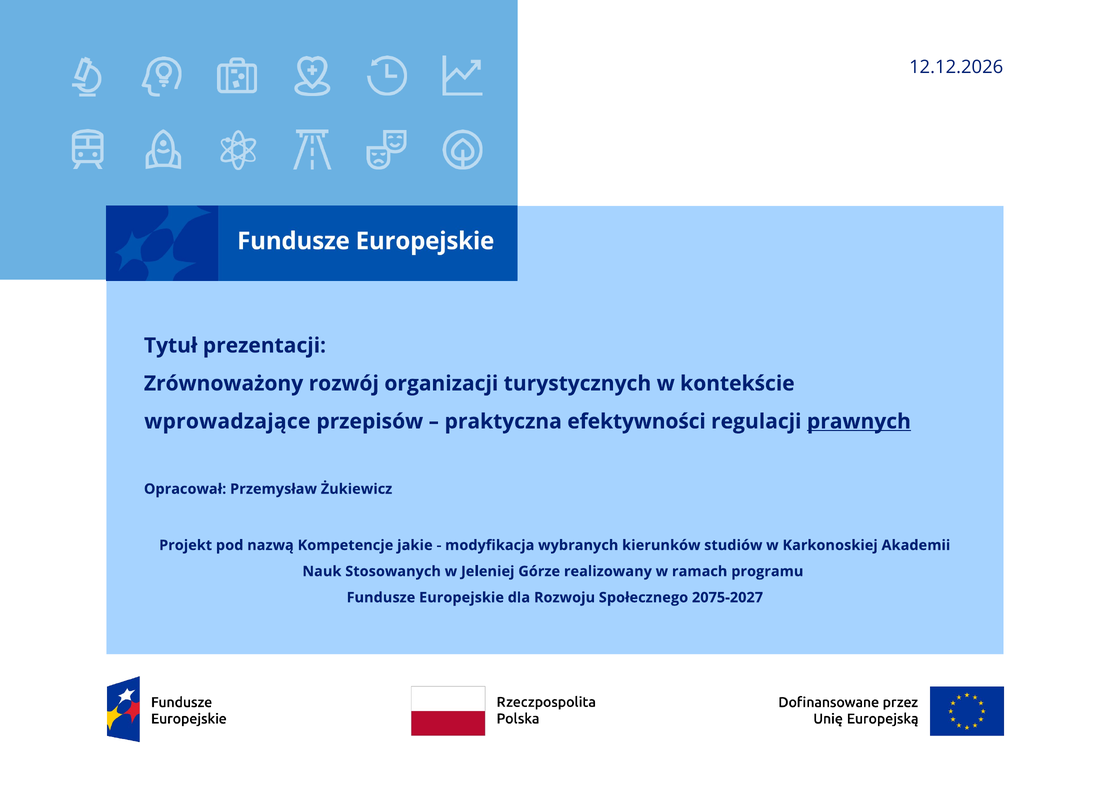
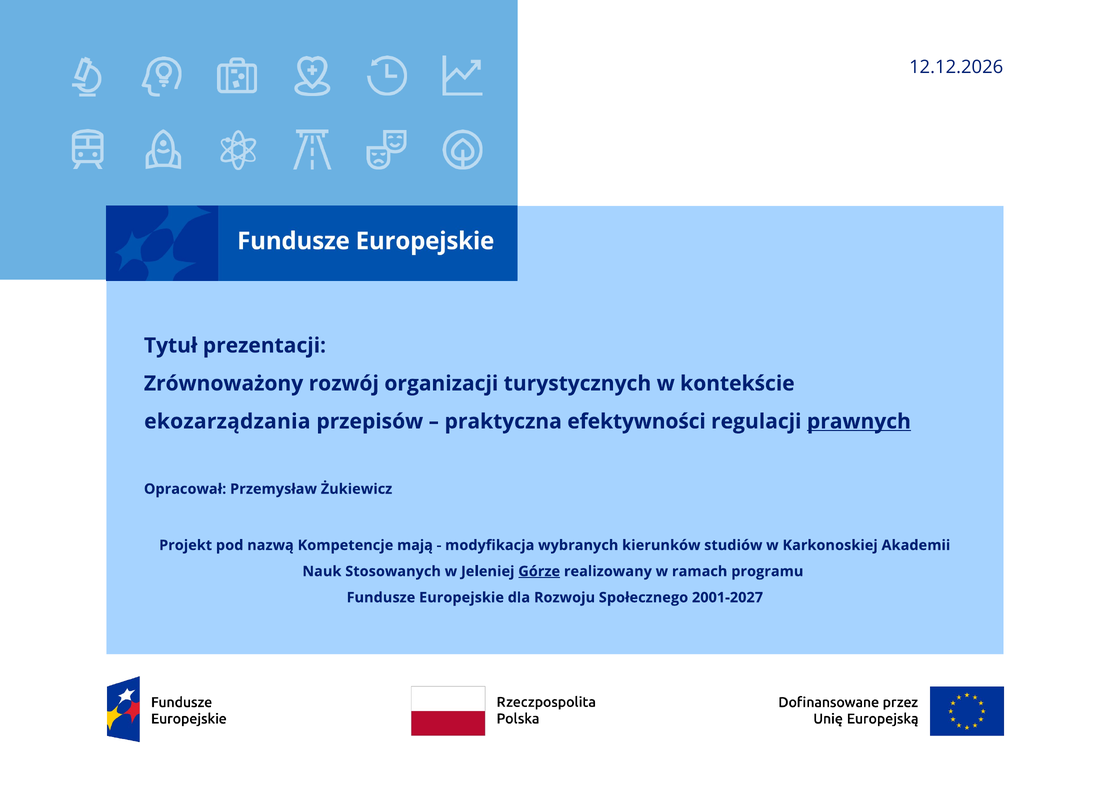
wprowadzające: wprowadzające -> ekozarządzania
jakie: jakie -> mają
Górze underline: none -> present
2075-2027: 2075-2027 -> 2001-2027
